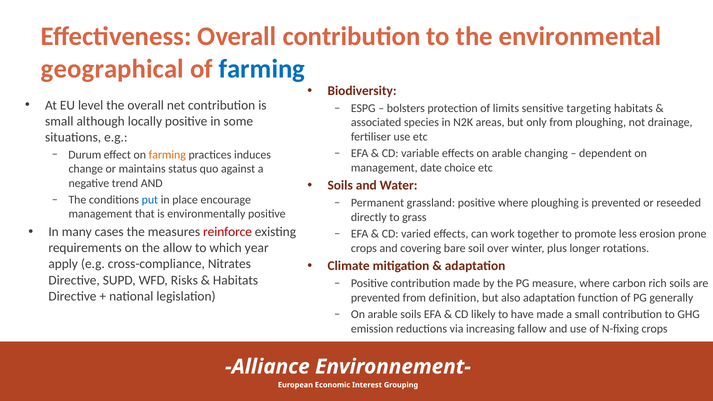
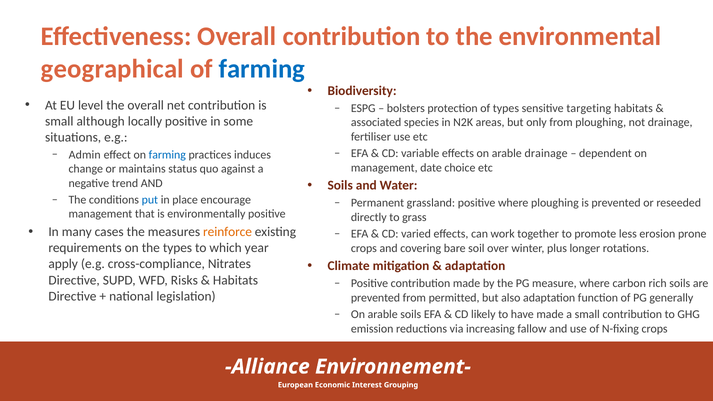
of limits: limits -> types
arable changing: changing -> drainage
Durum: Durum -> Admin
farming at (167, 155) colour: orange -> blue
reinforce colour: red -> orange
the allow: allow -> types
definition: definition -> permitted
